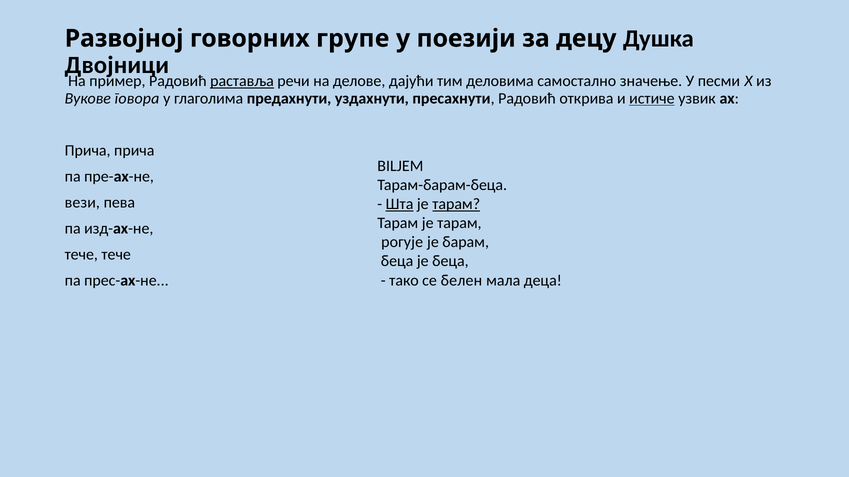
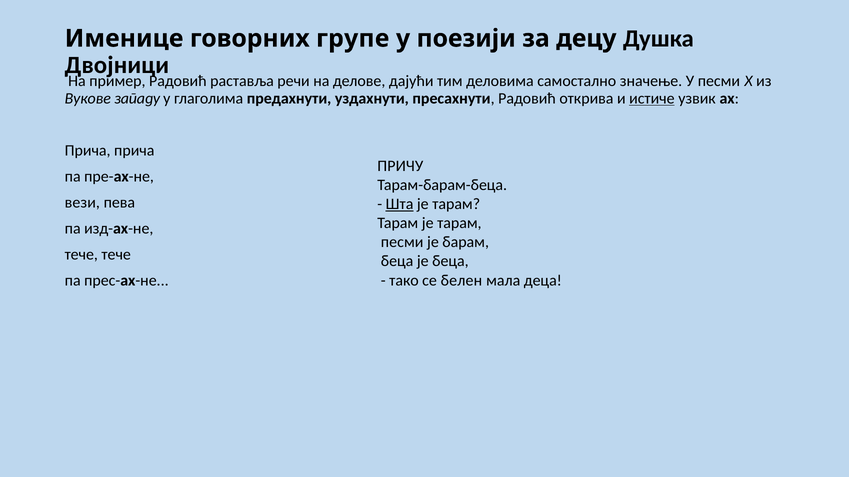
Развојној: Развојној -> Именице
раставља underline: present -> none
говора: говора -> западу
BILJEM: BILJEM -> ПРИЧУ
тарам at (456, 204) underline: present -> none
рогује at (402, 242): рогује -> песми
